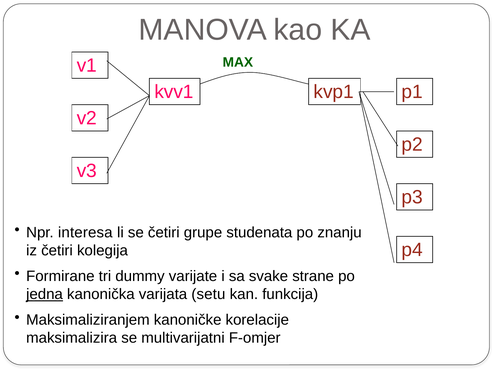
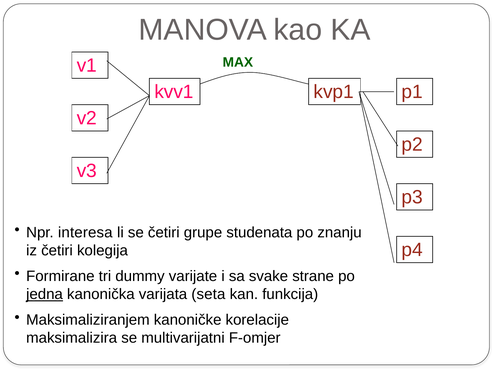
setu: setu -> seta
